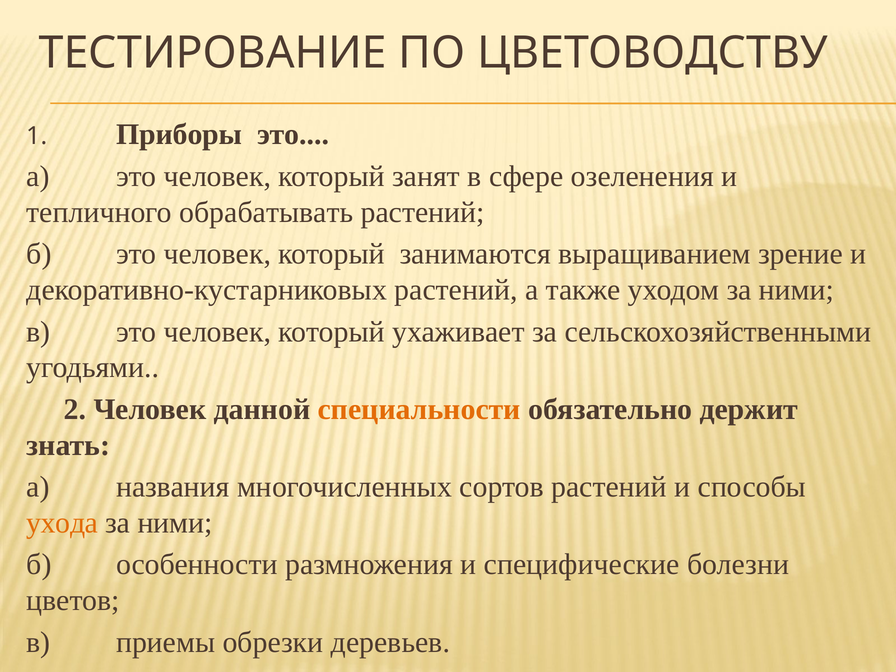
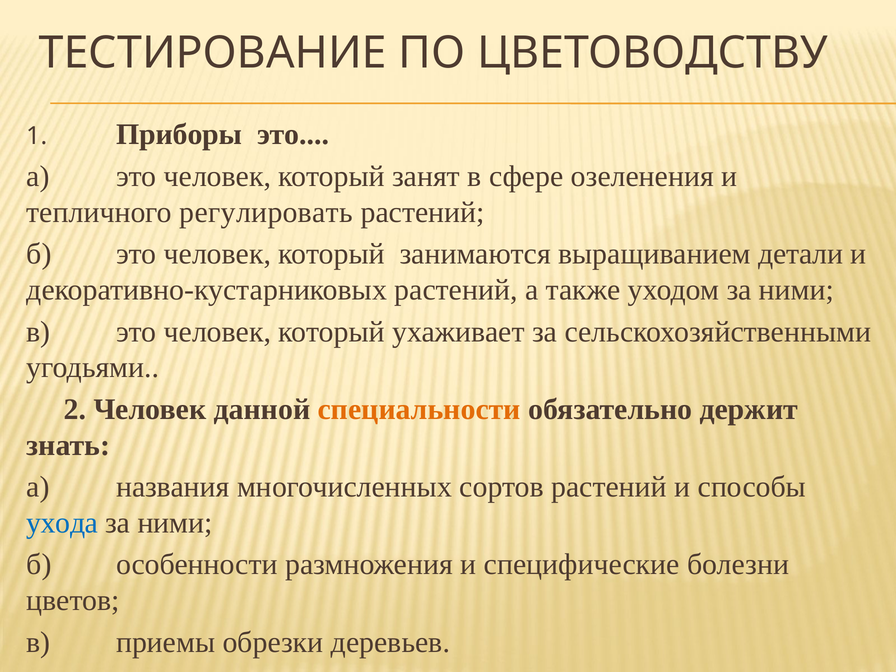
обрабатывать: обрабатывать -> регулировать
зрение: зрение -> детали
ухода colour: orange -> blue
